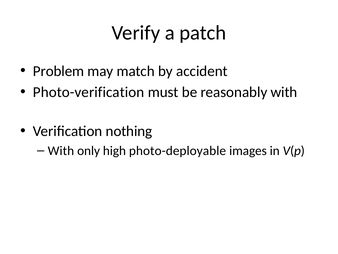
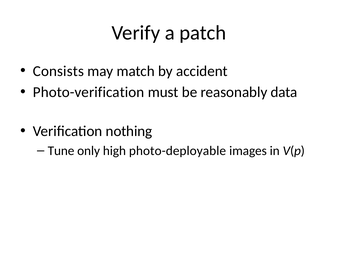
Problem: Problem -> Consists
reasonably with: with -> data
With at (61, 150): With -> Tune
